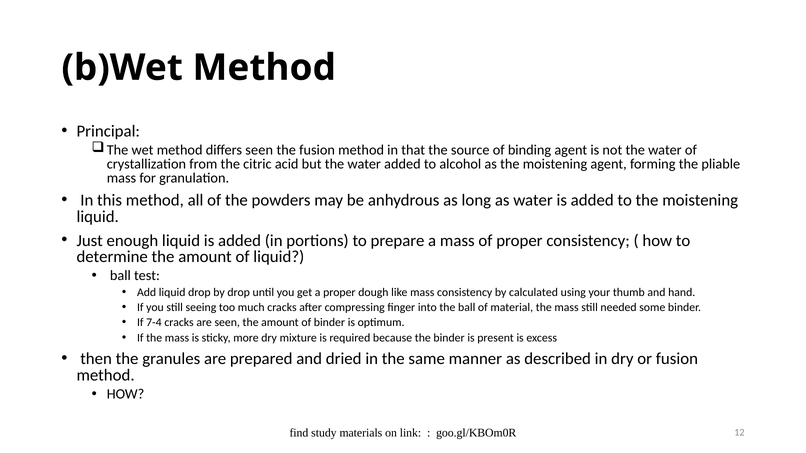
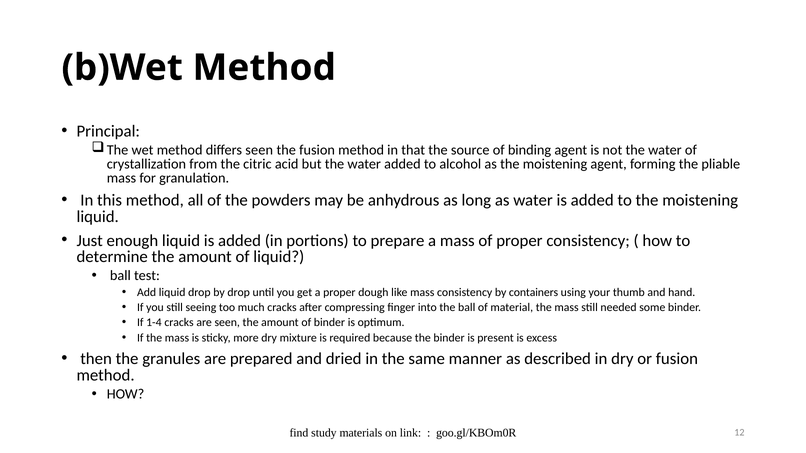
calculated: calculated -> containers
7-4: 7-4 -> 1-4
